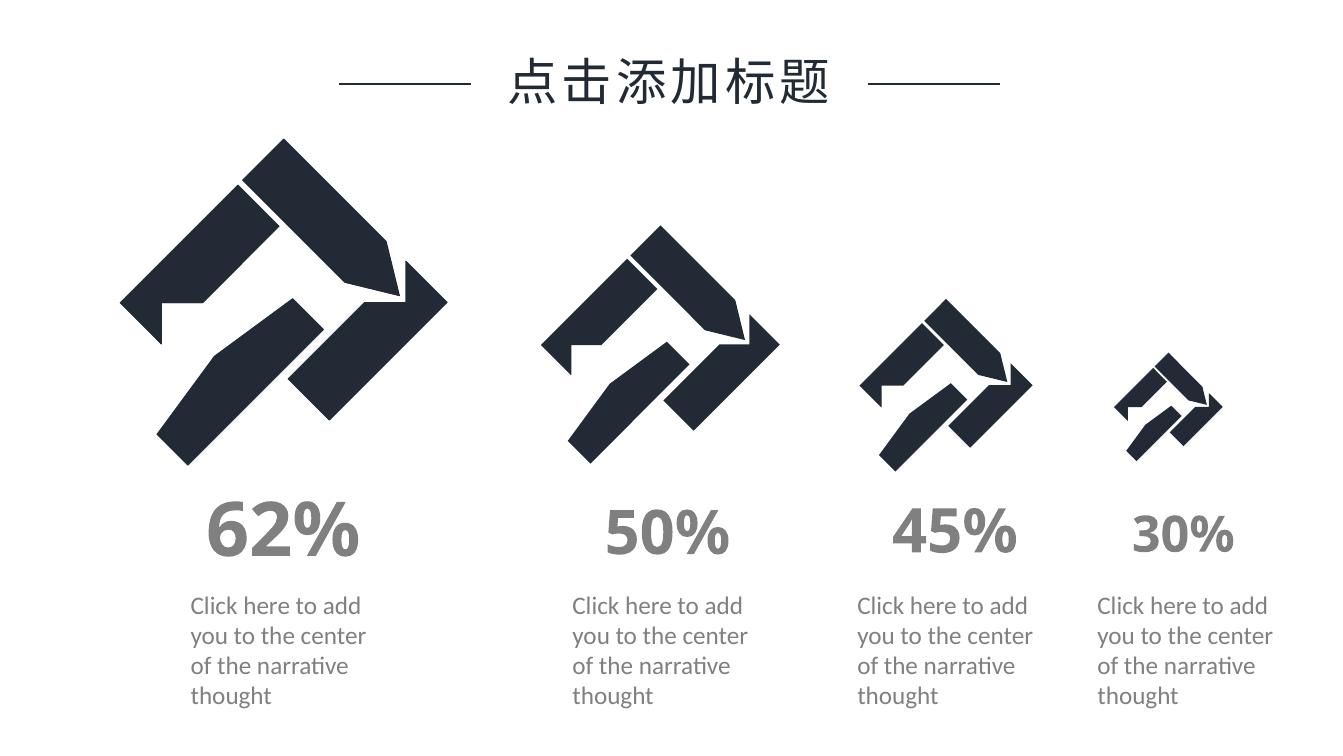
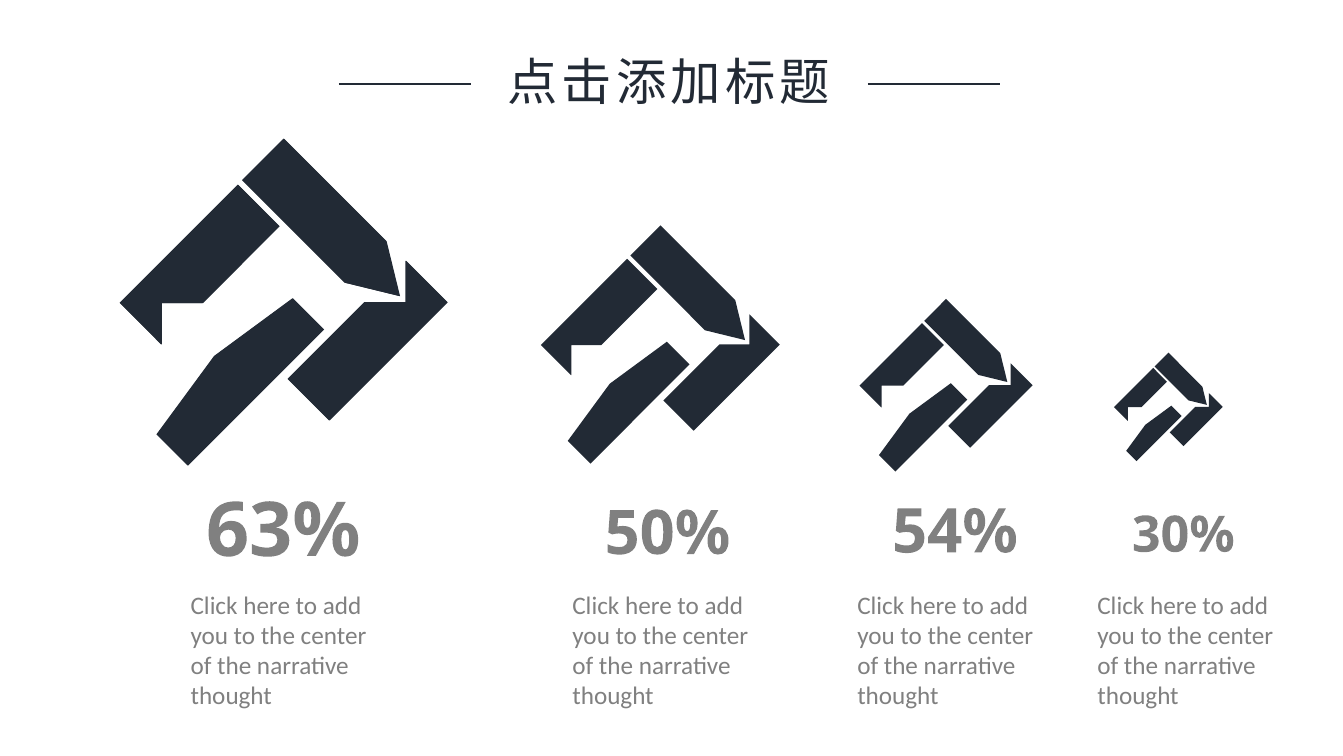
62%: 62% -> 63%
45%: 45% -> 54%
